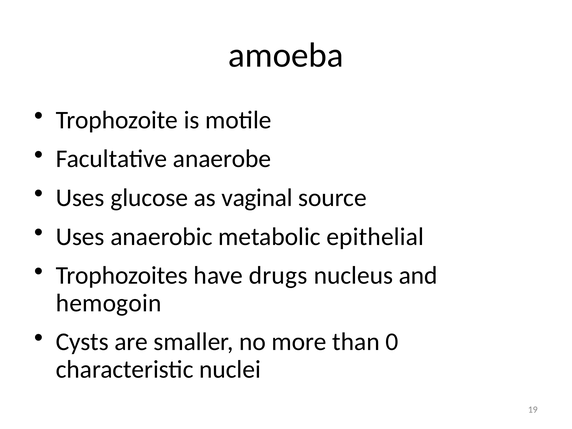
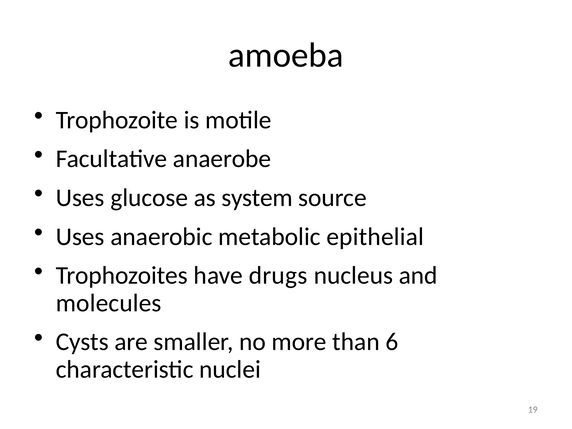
vaginal: vaginal -> system
hemogoin: hemogoin -> molecules
0: 0 -> 6
